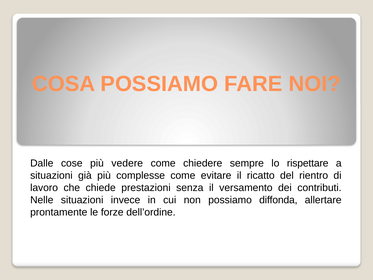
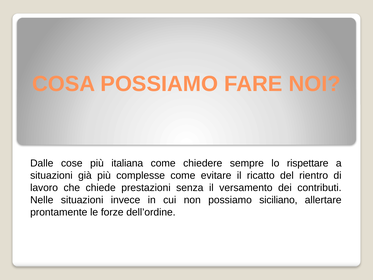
vedere: vedere -> italiana
diffonda: diffonda -> siciliano
